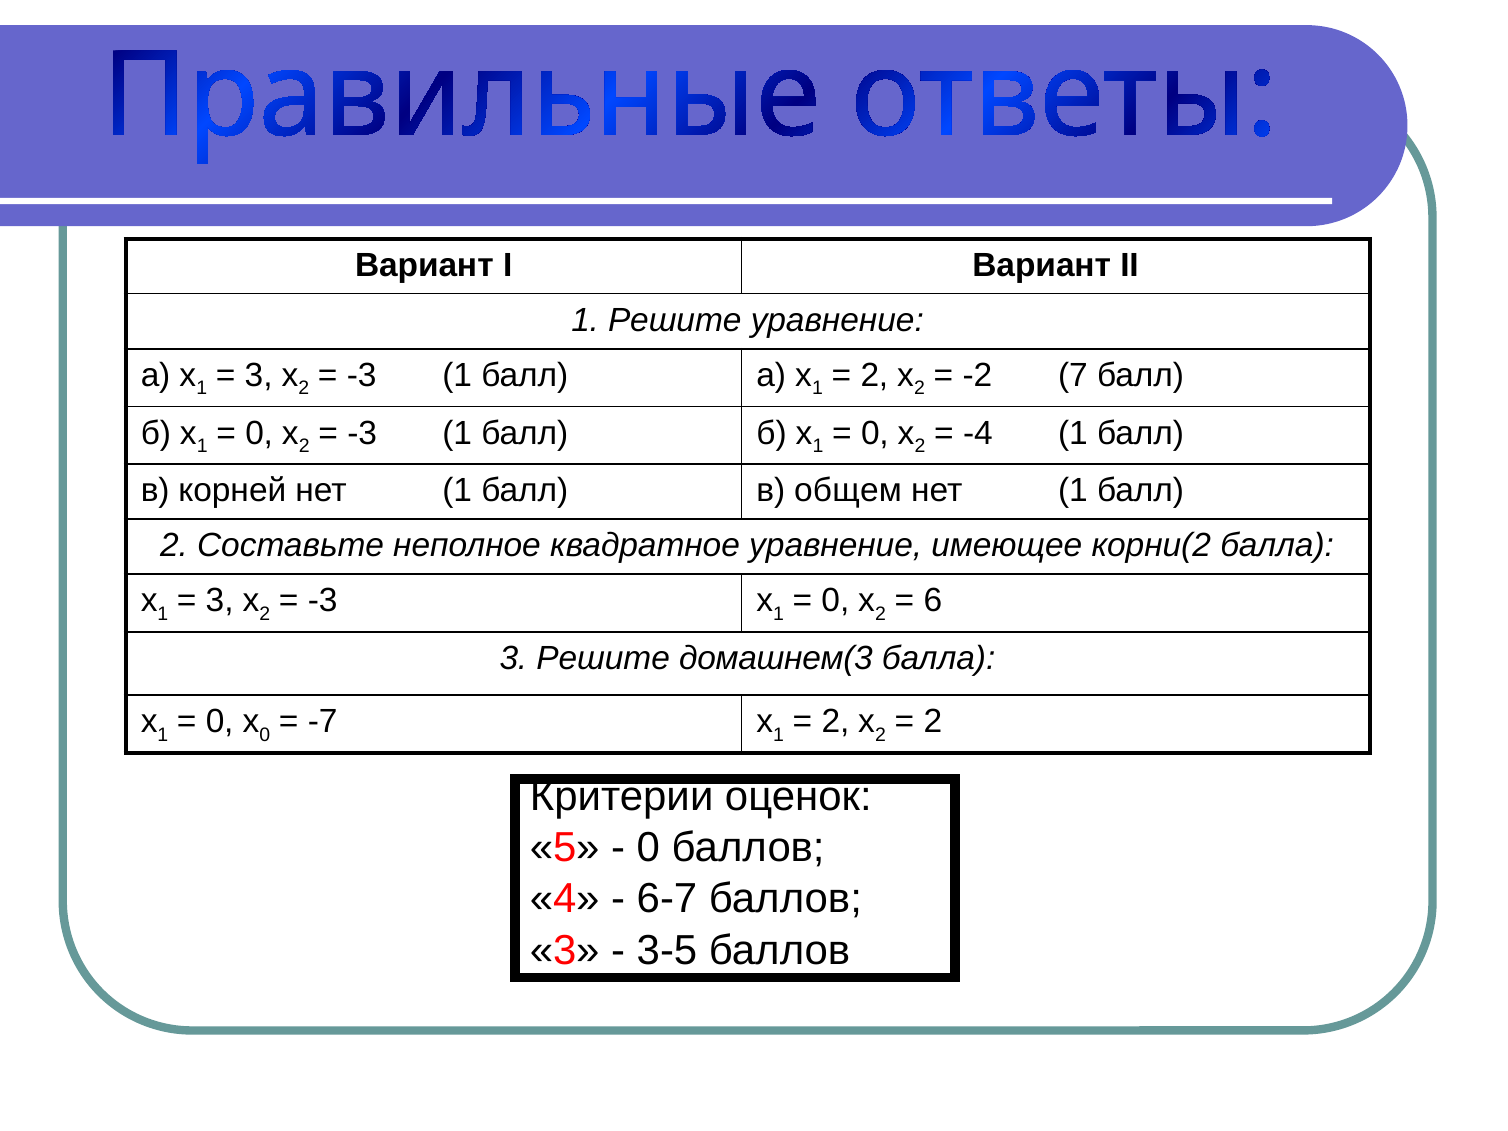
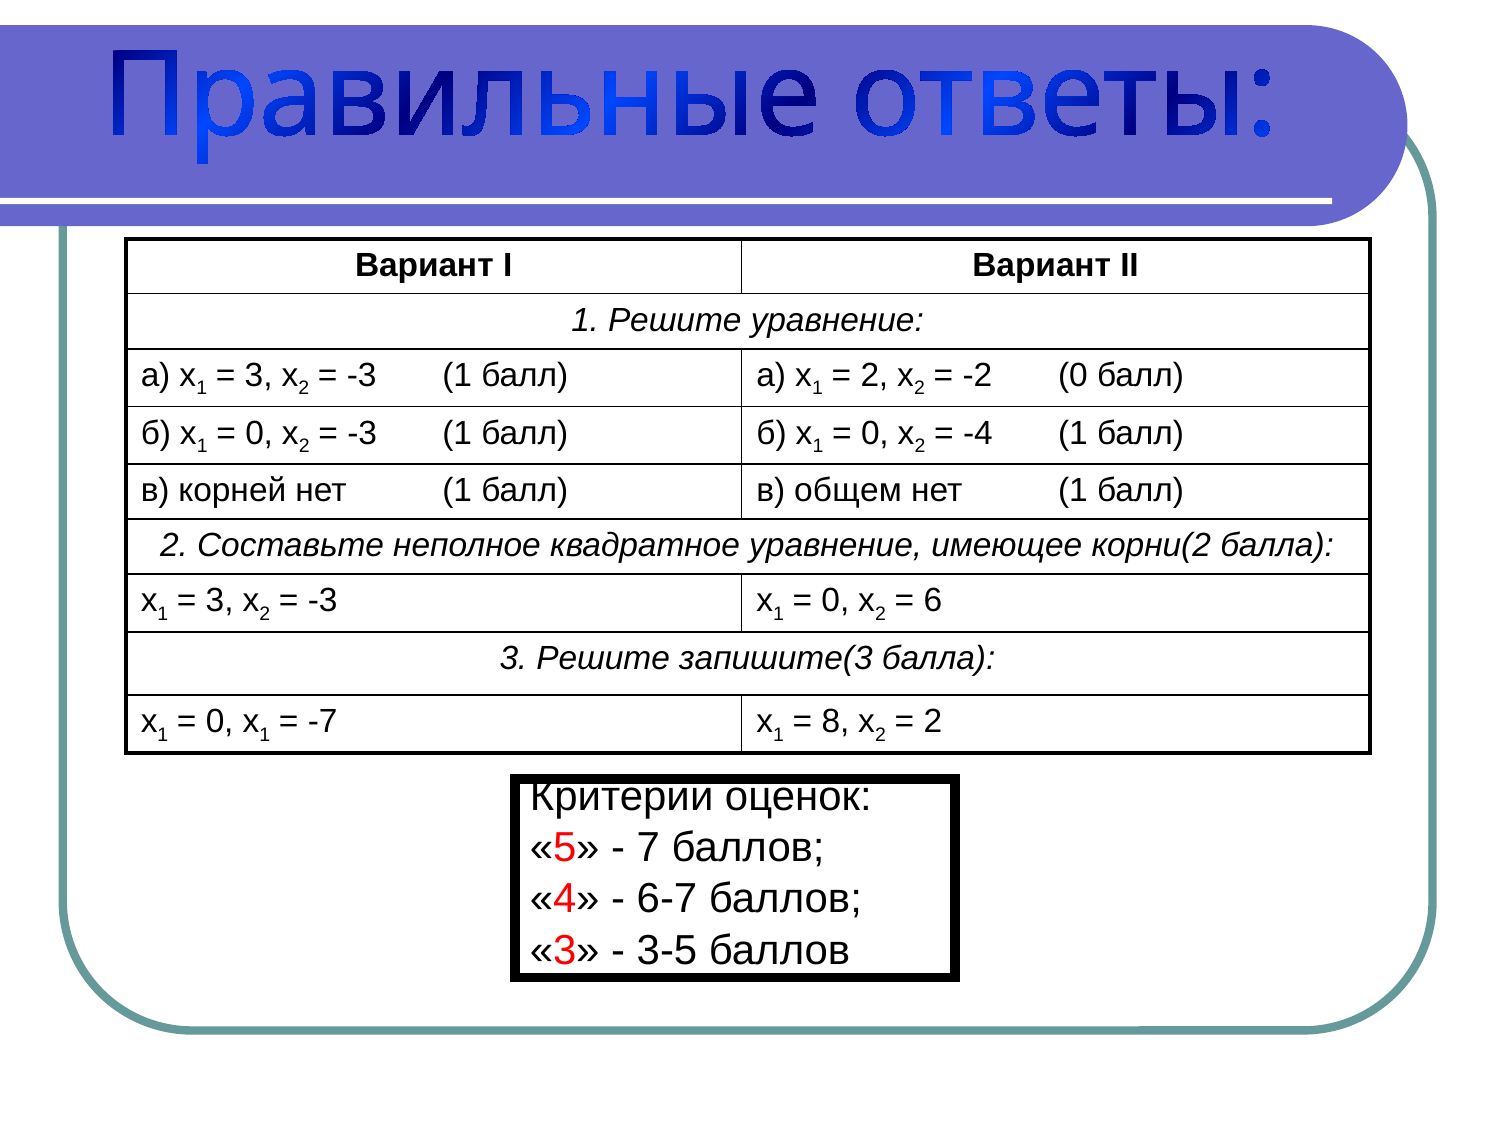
-2 7: 7 -> 0
домашнем(3: домашнем(3 -> запишите(3
0 at (265, 735): 0 -> 1
2 at (835, 722): 2 -> 8
0 at (648, 848): 0 -> 7
